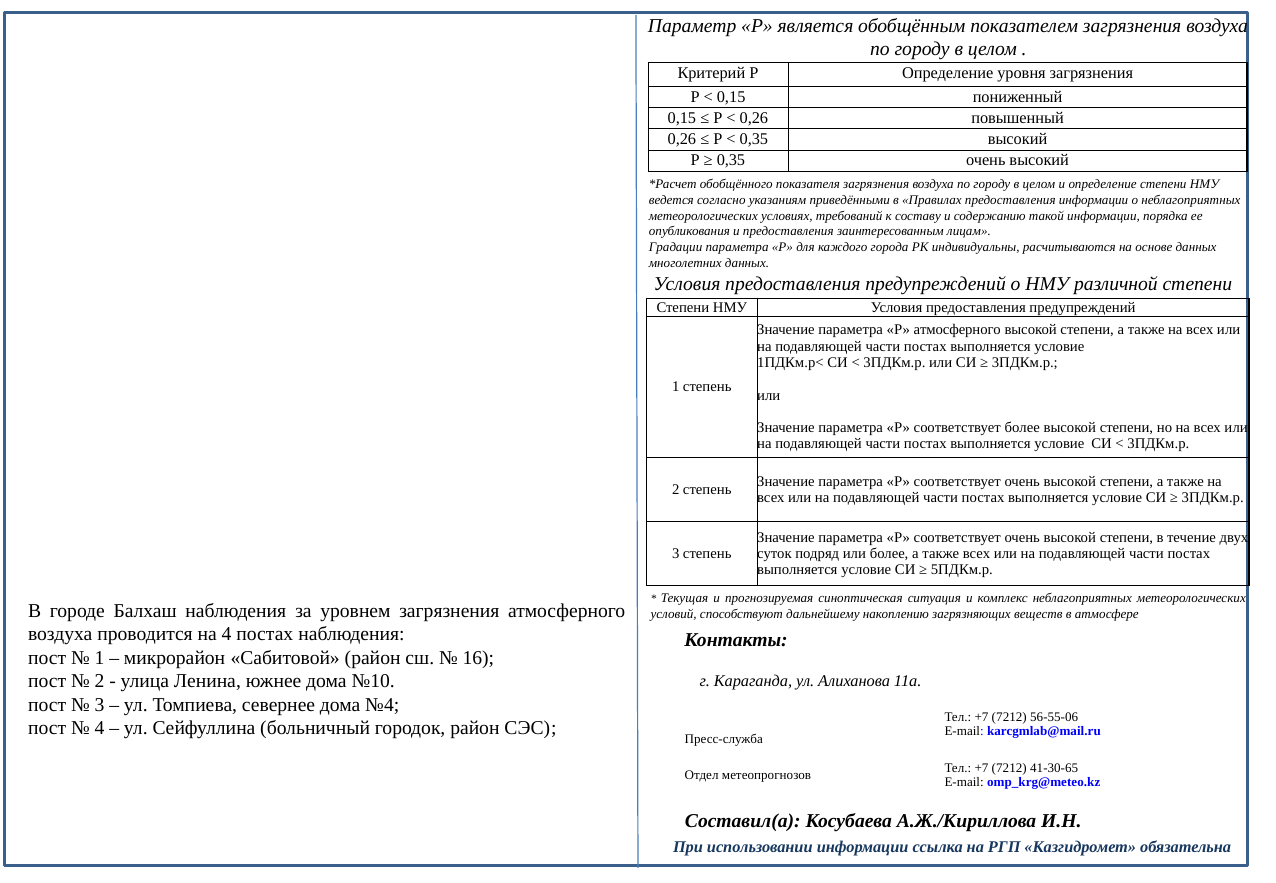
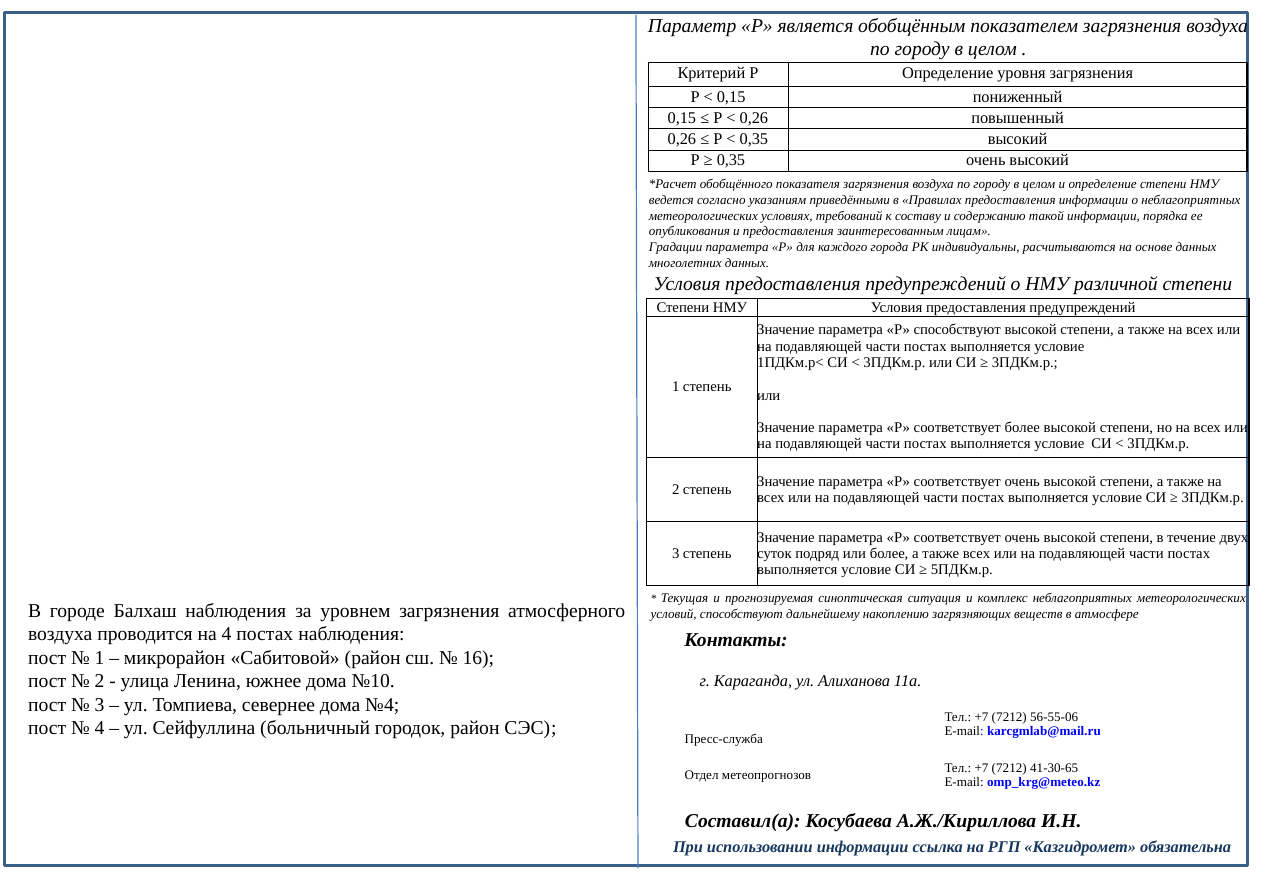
Р атмосферного: атмосферного -> способствуют
